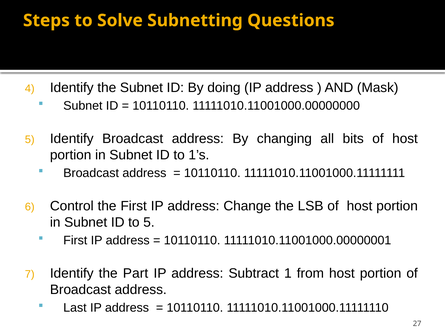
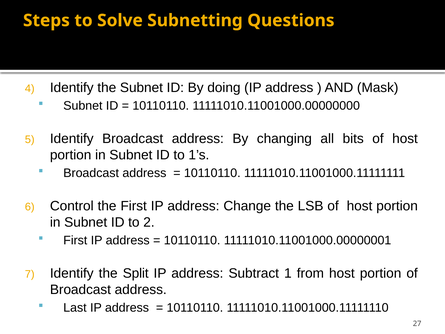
to 5: 5 -> 2
Part: Part -> Split
